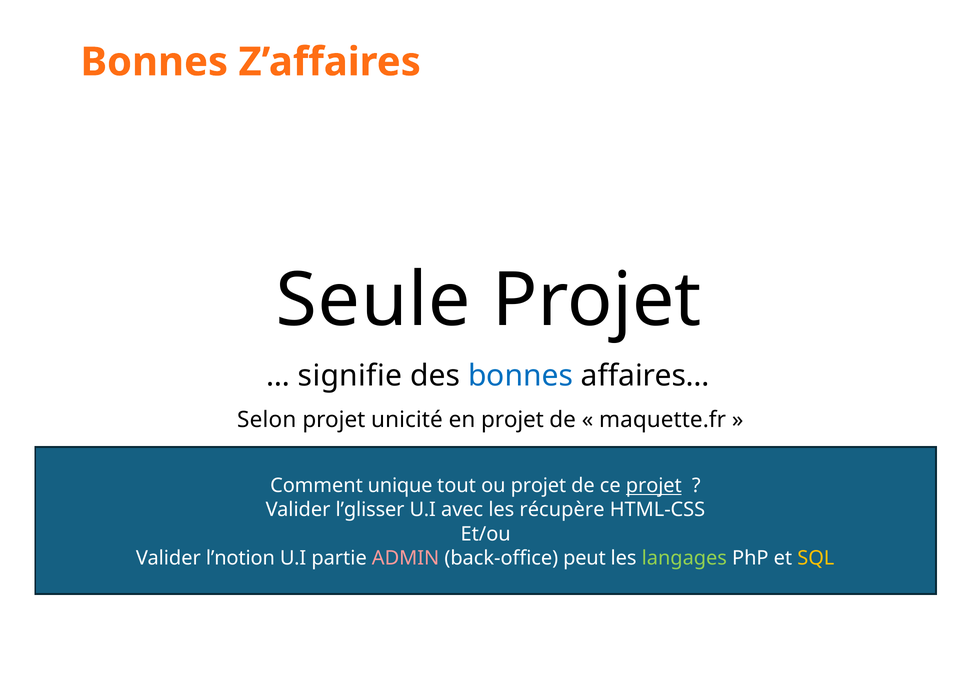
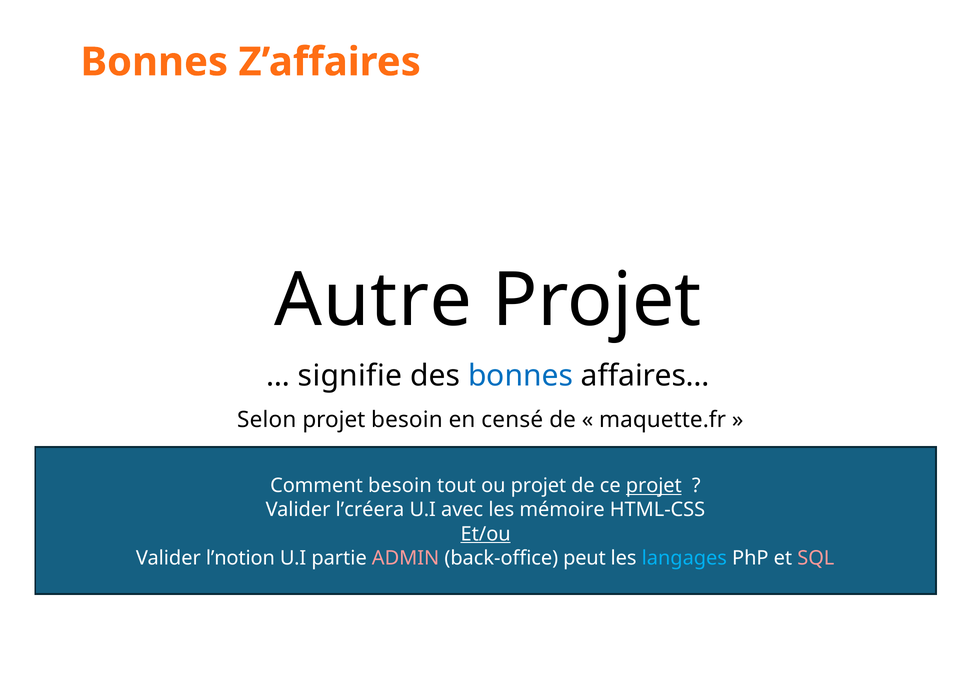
Seule: Seule -> Autre
projet unicité: unicité -> besoin
en projet: projet -> censé
Comment unique: unique -> besoin
l’glisser: l’glisser -> l’créera
récupère: récupère -> mémoire
Et/ou underline: none -> present
langages colour: light green -> light blue
SQL colour: yellow -> pink
